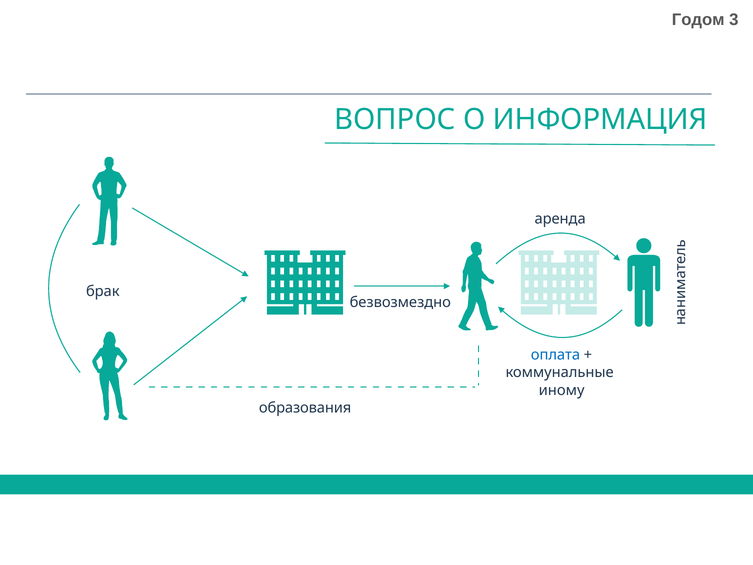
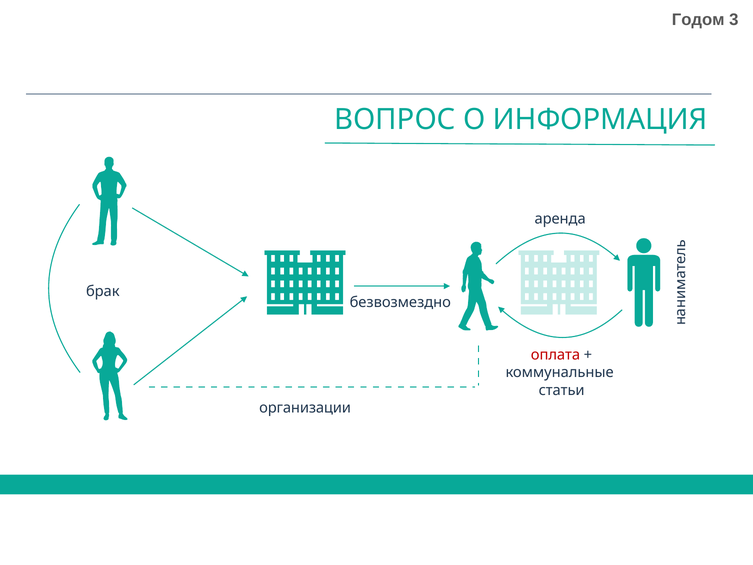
оплата colour: blue -> red
иному: иному -> статьи
образования: образования -> организации
